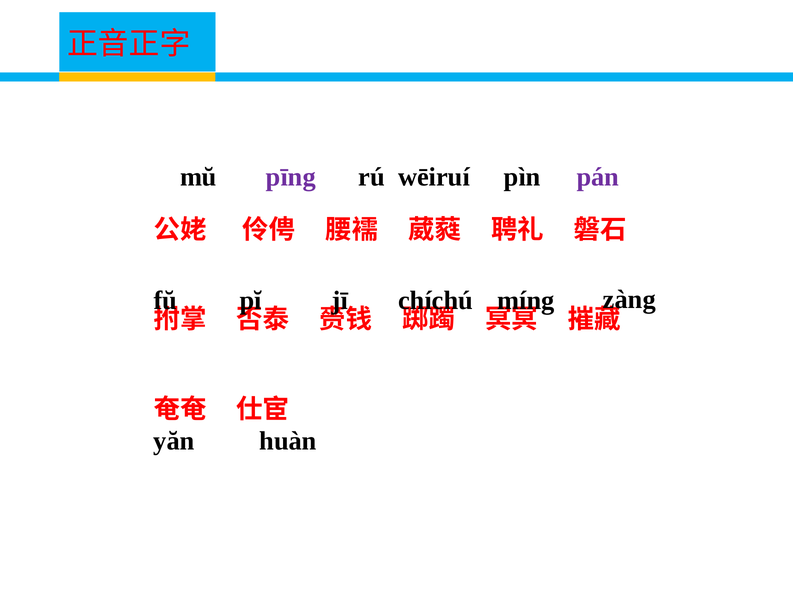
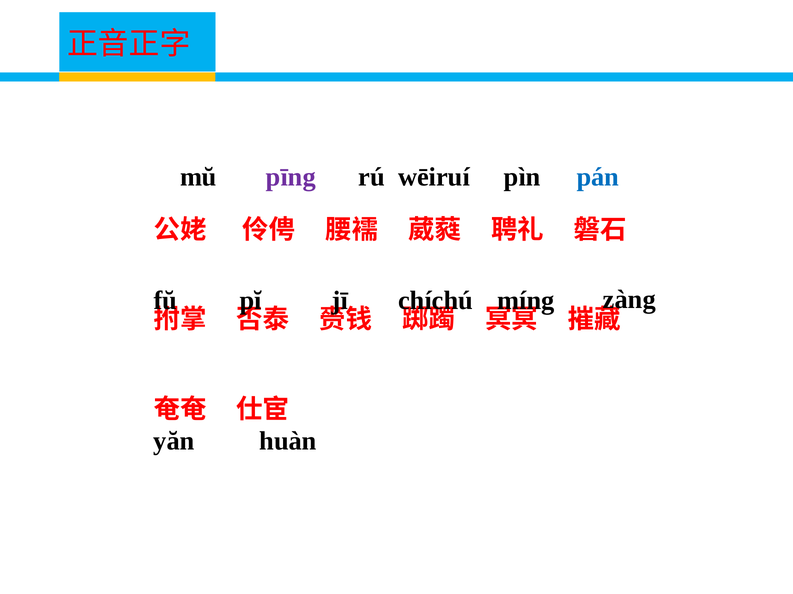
pán colour: purple -> blue
